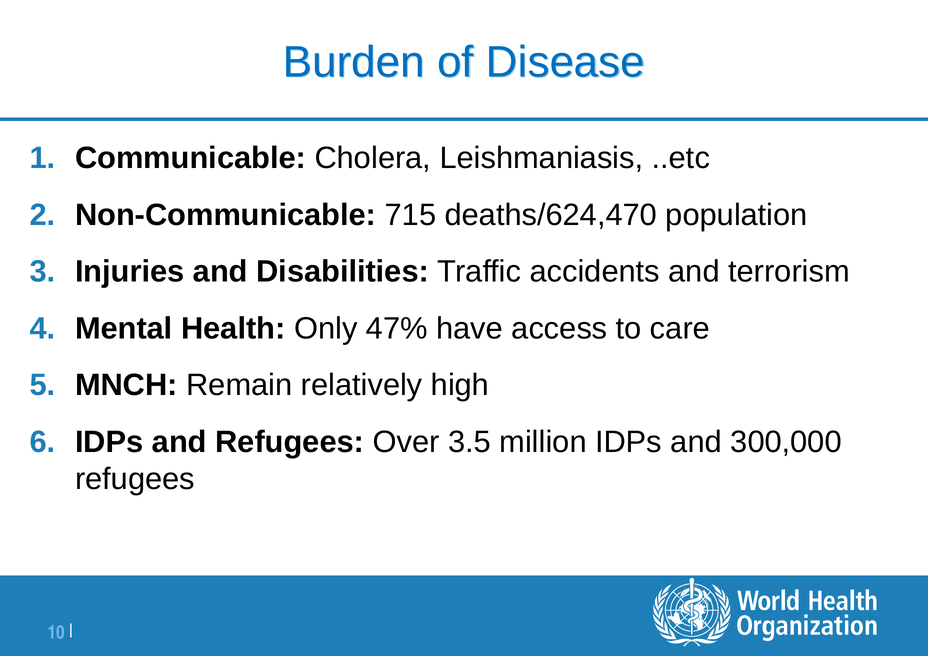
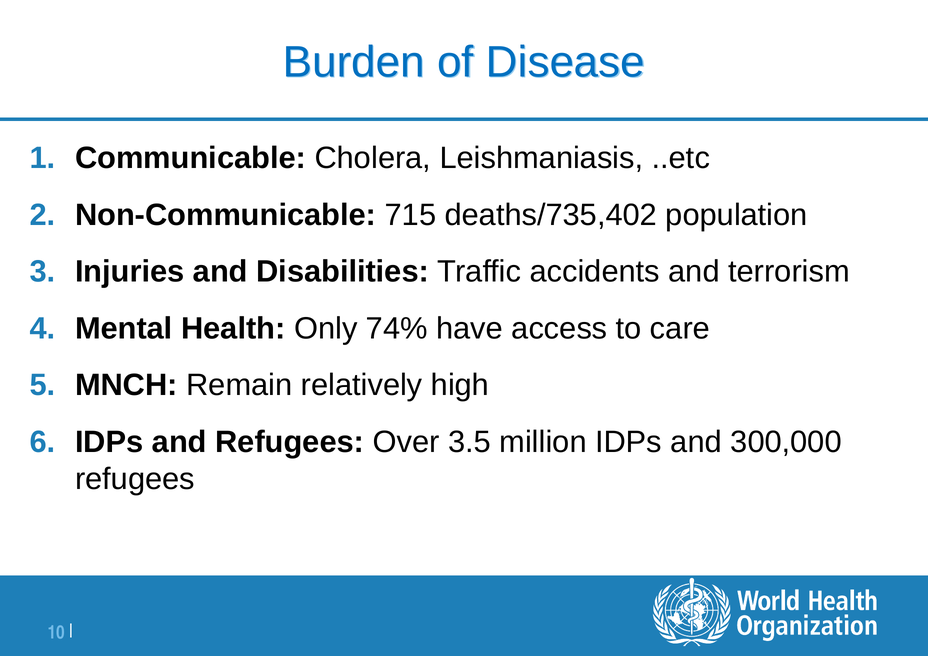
deaths/624,470: deaths/624,470 -> deaths/735,402
47%: 47% -> 74%
